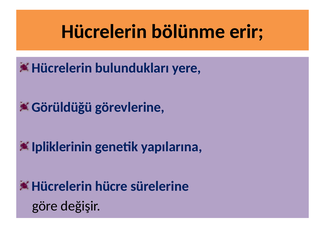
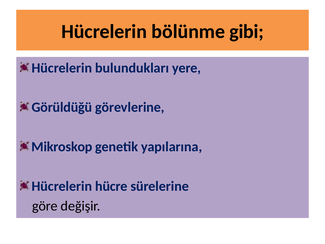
erir: erir -> gibi
Ipliklerinin: Ipliklerinin -> Mikroskop
